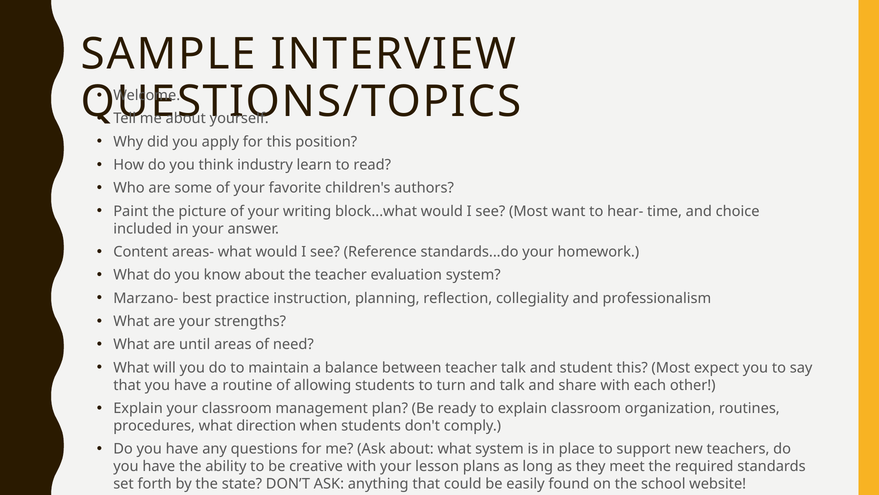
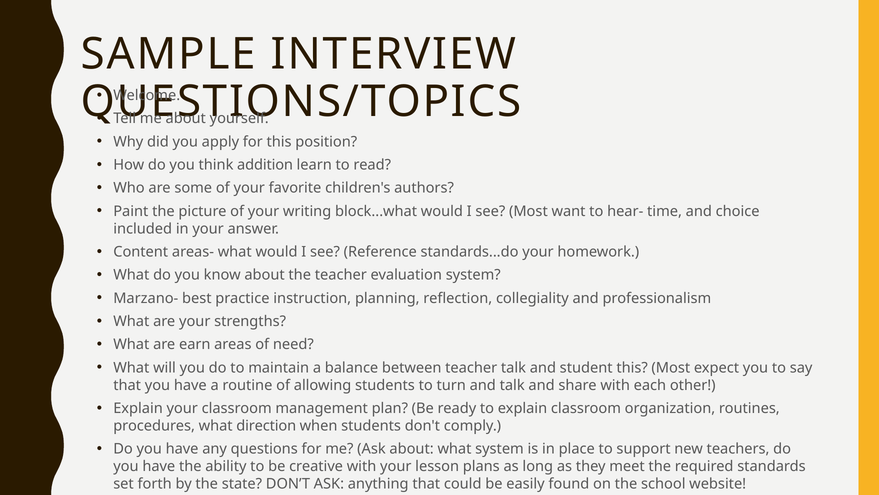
industry: industry -> addition
until: until -> earn
